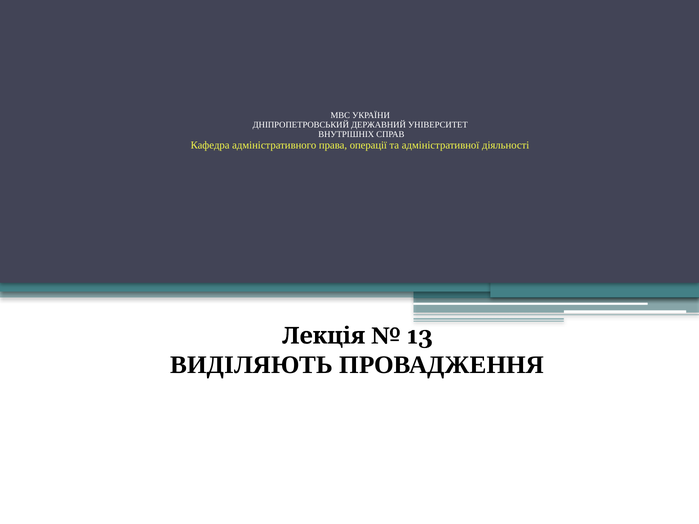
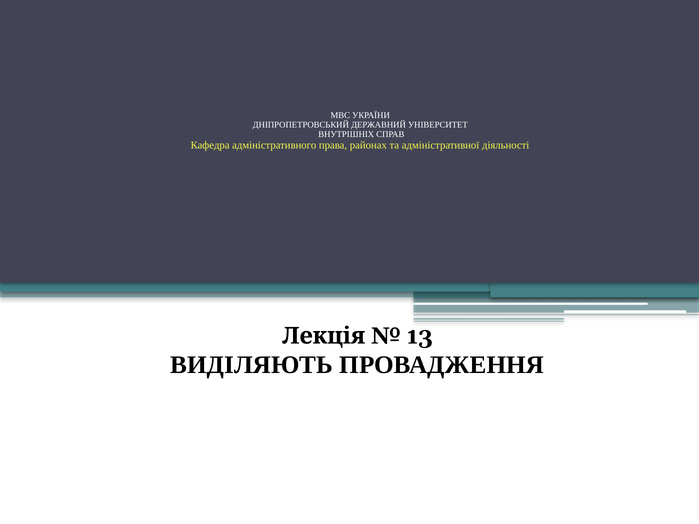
операції: операції -> районах
